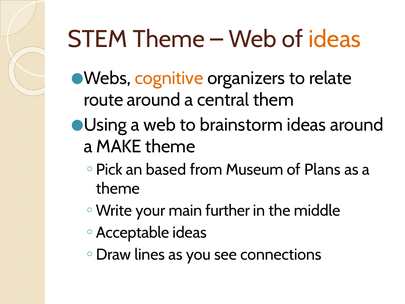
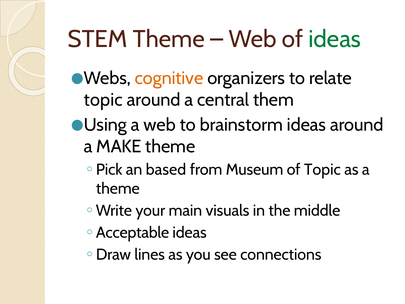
ideas at (335, 39) colour: orange -> green
route at (103, 100): route -> topic
of Plans: Plans -> Topic
further: further -> visuals
